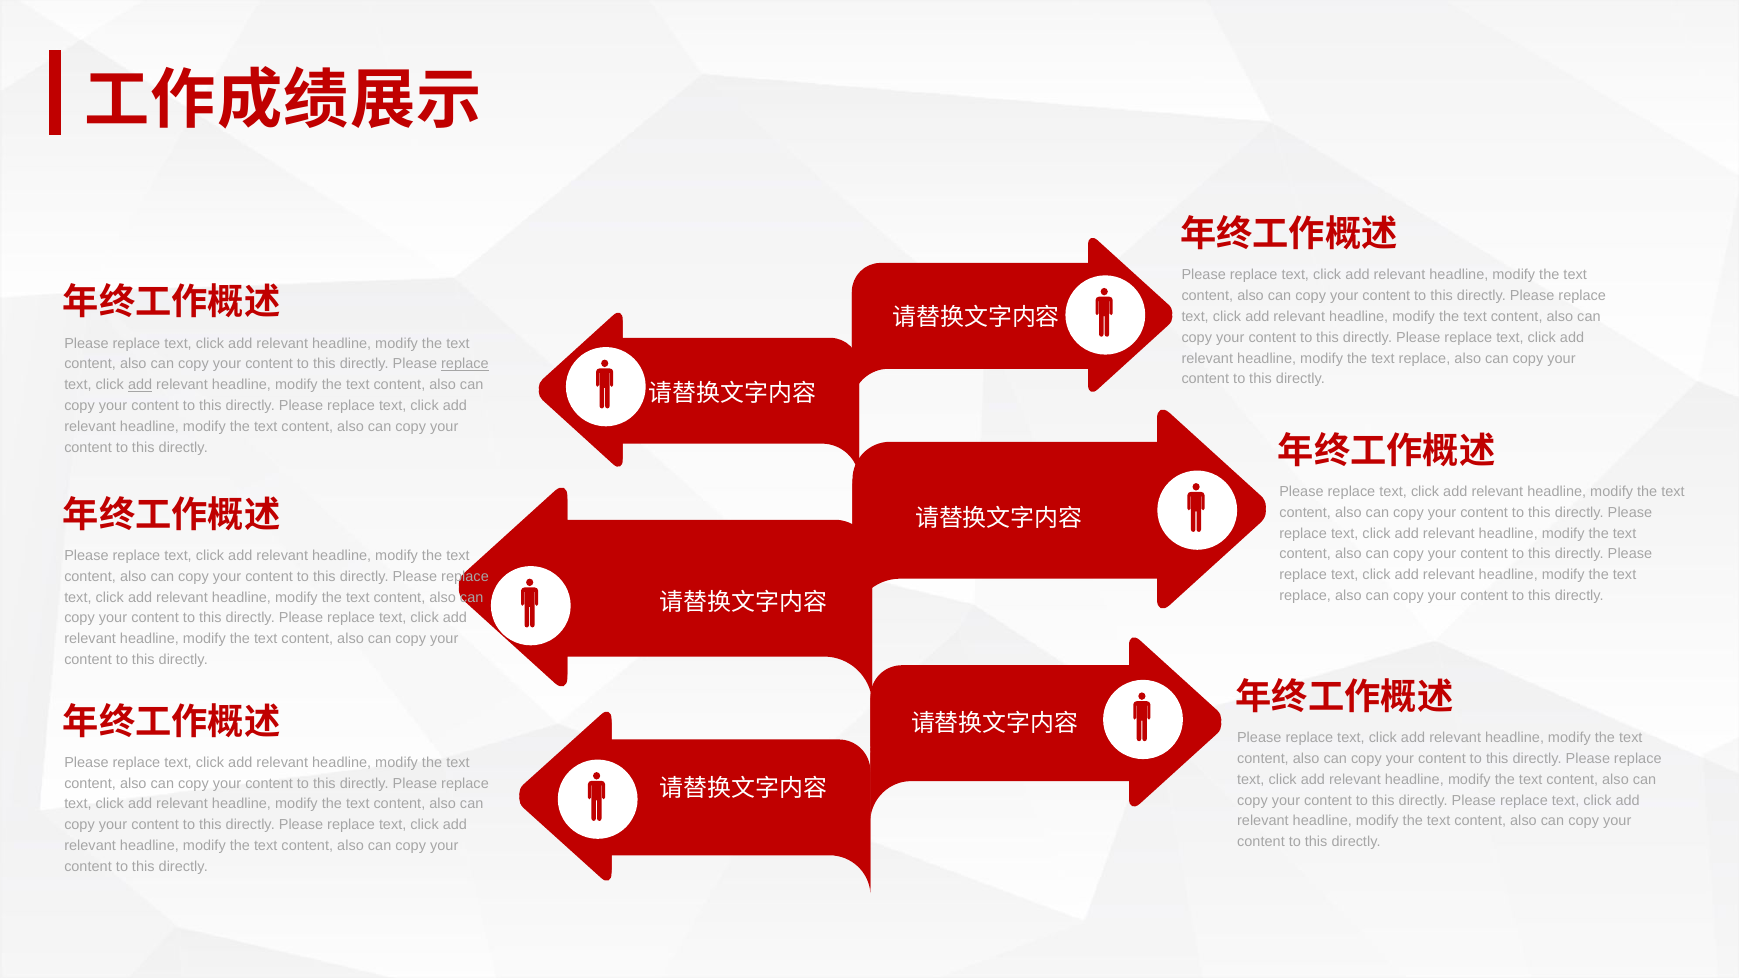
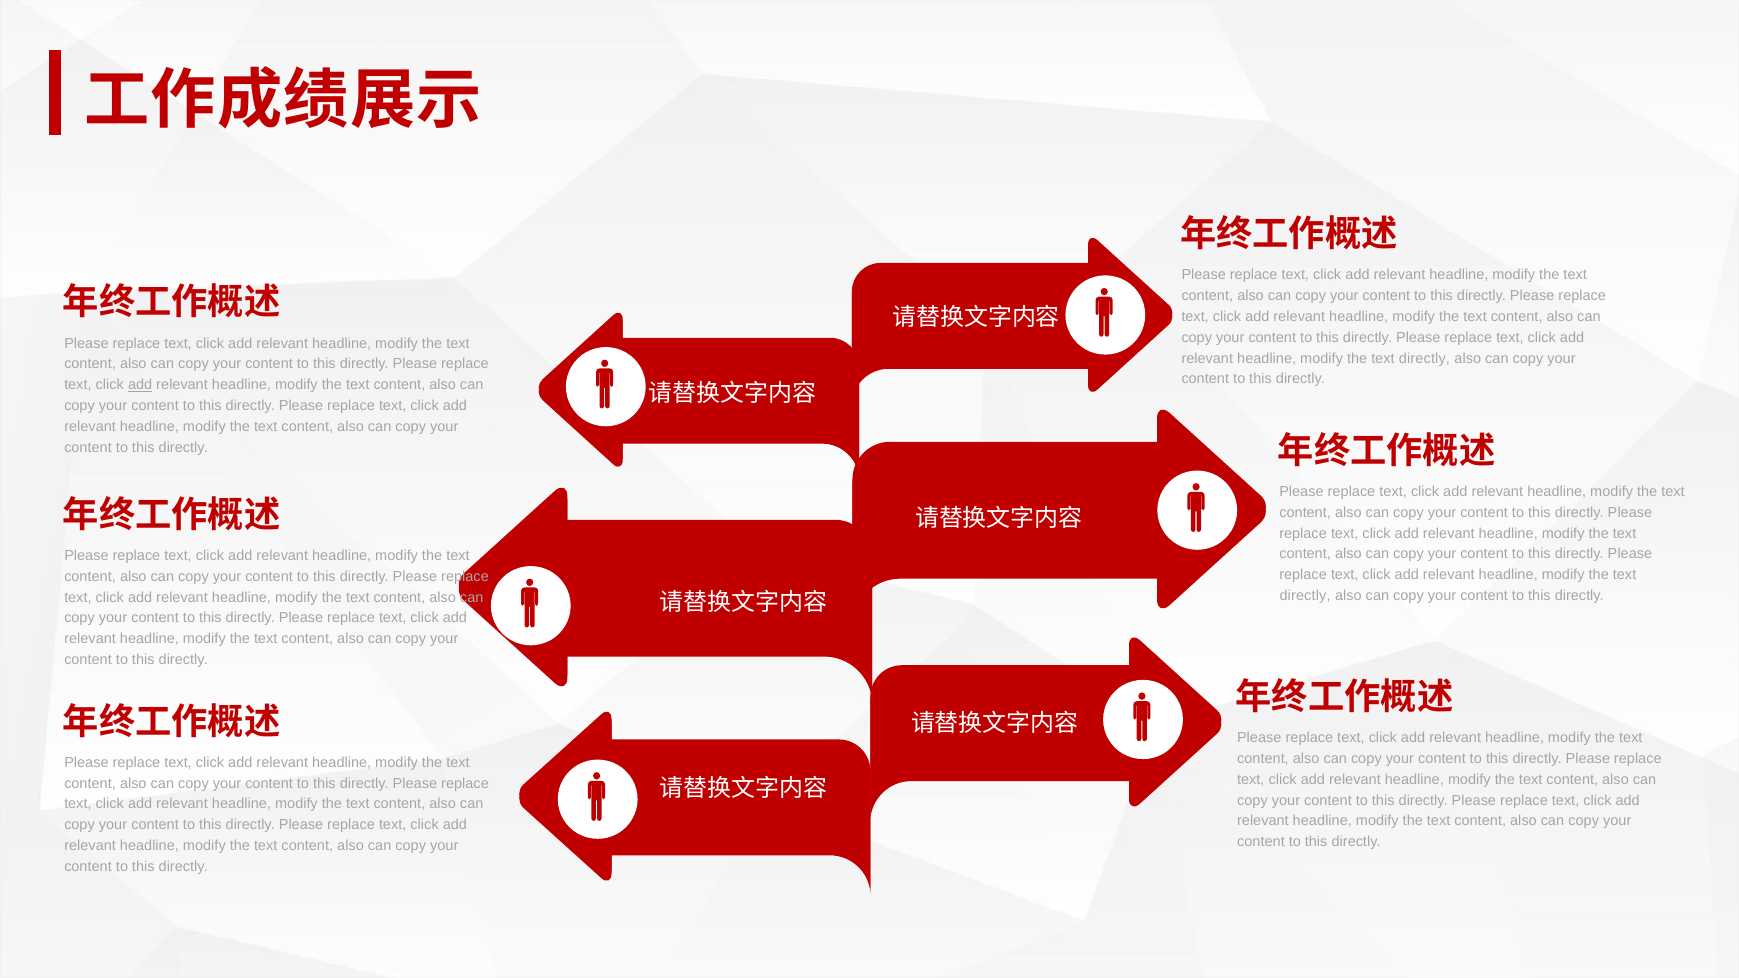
replace at (1424, 358): replace -> directly
replace at (465, 364) underline: present -> none
replace at (1305, 596): replace -> directly
